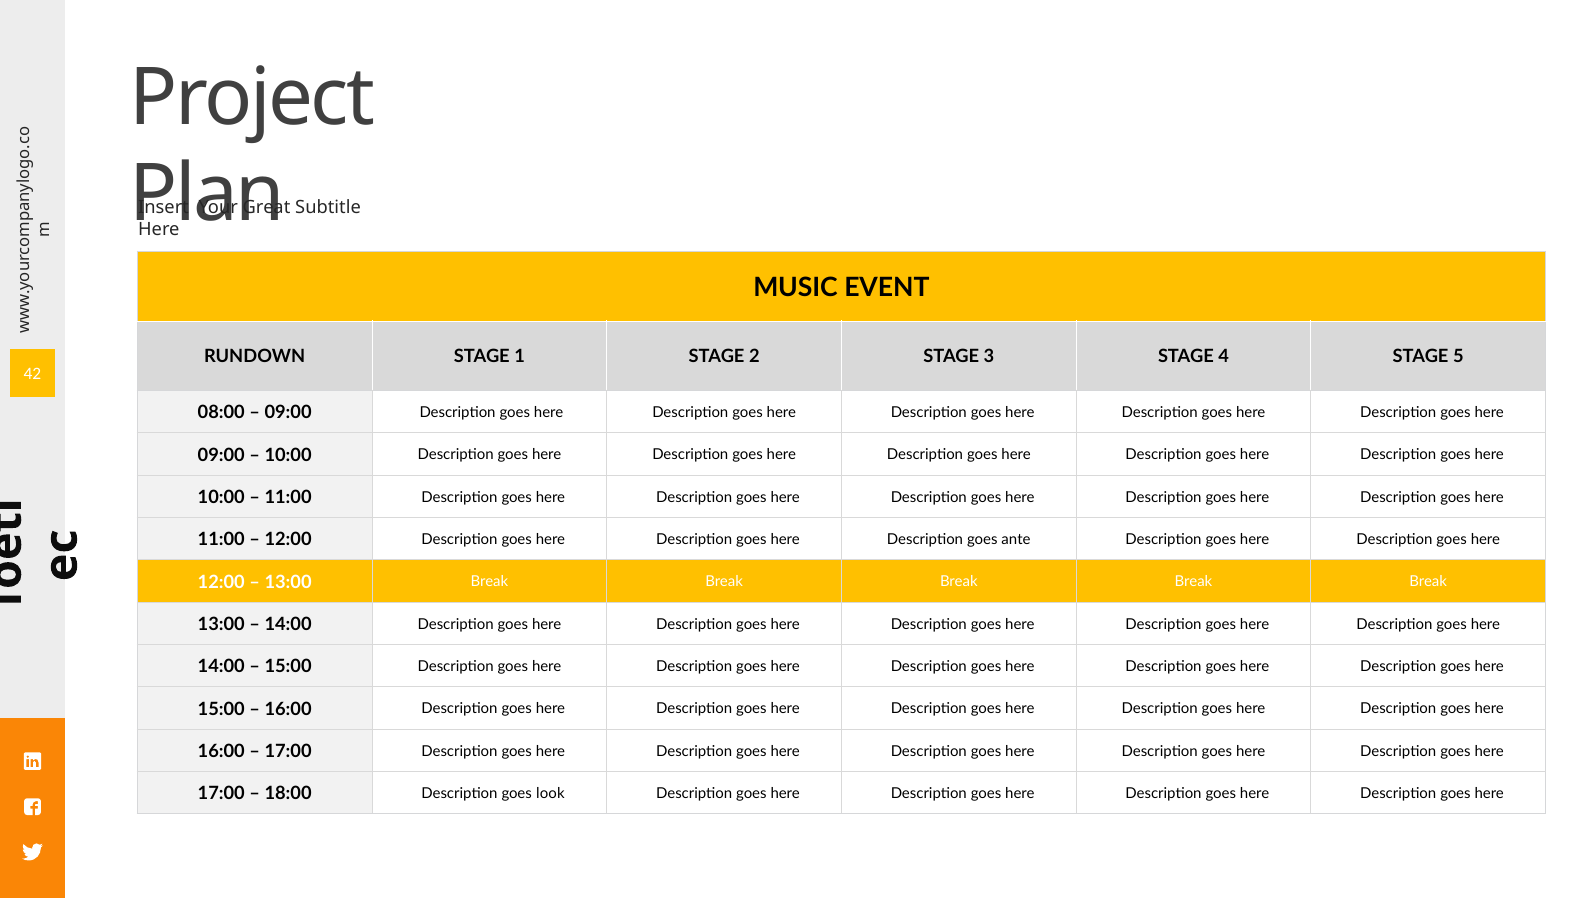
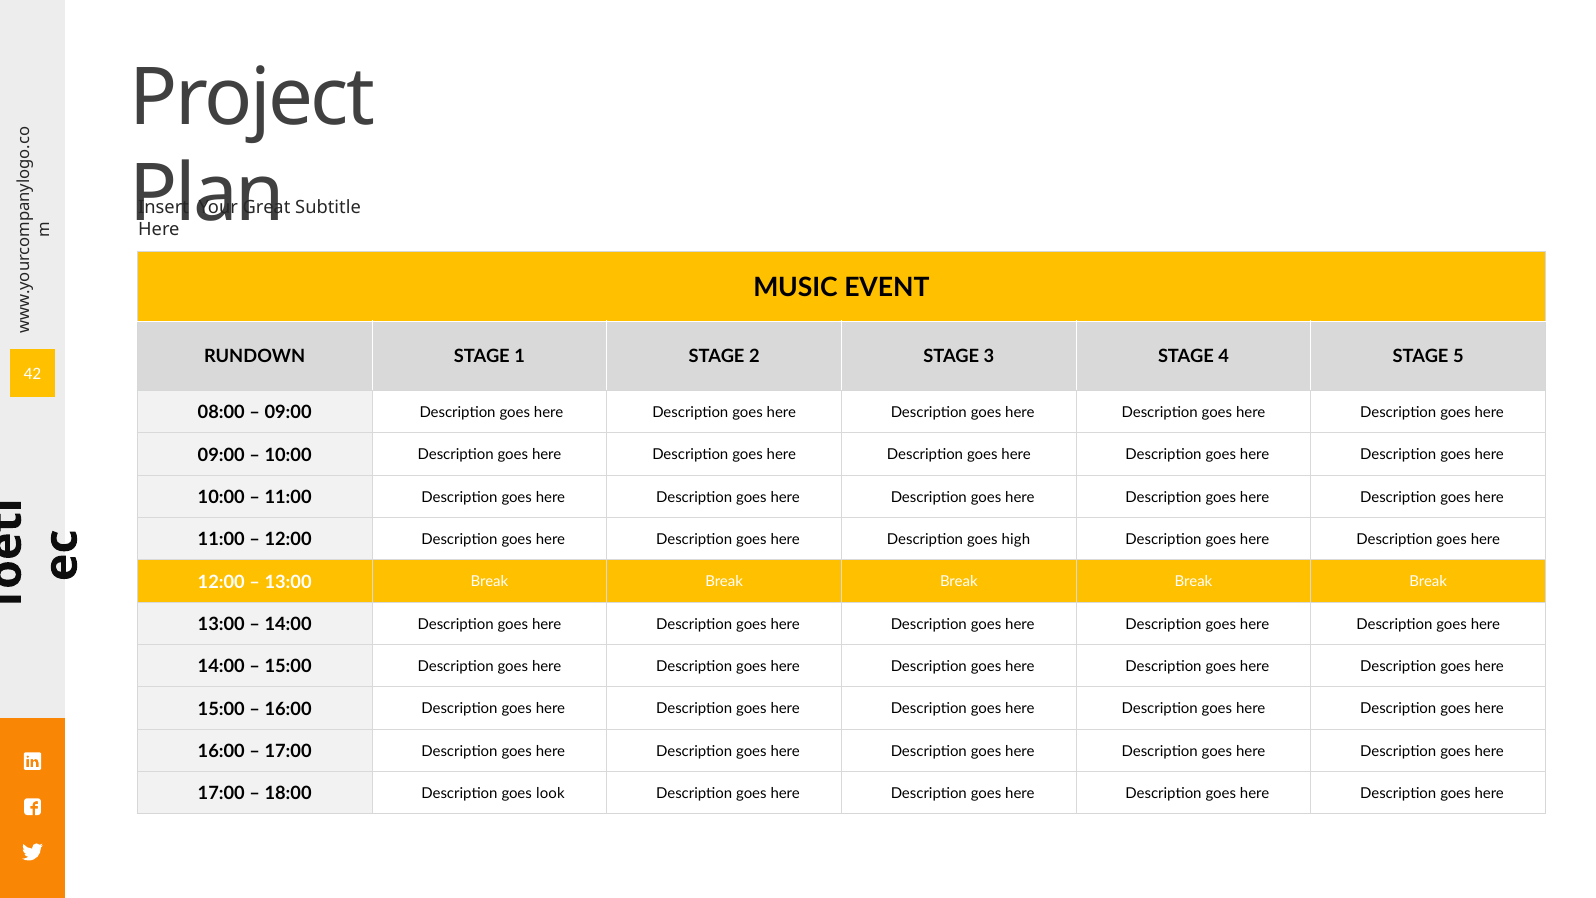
ante: ante -> high
